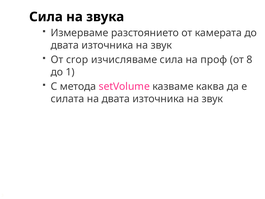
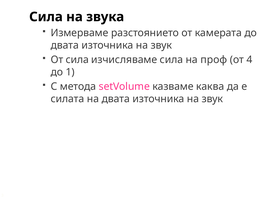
От crop: crop -> сила
8: 8 -> 4
